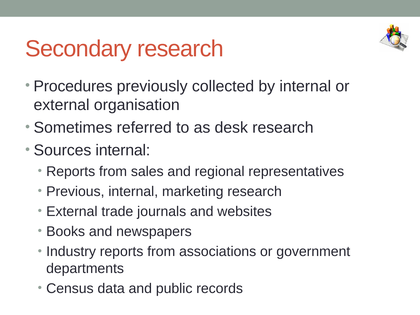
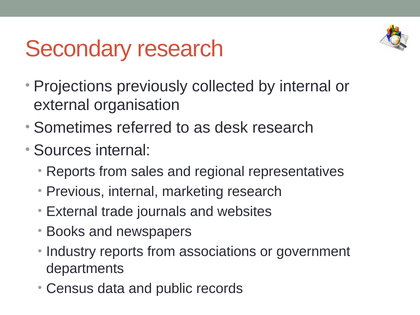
Procedures: Procedures -> Projections
